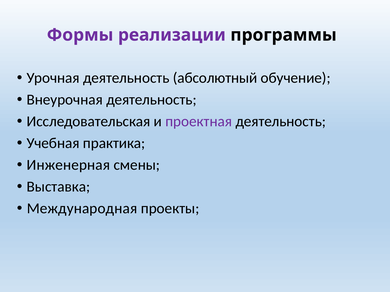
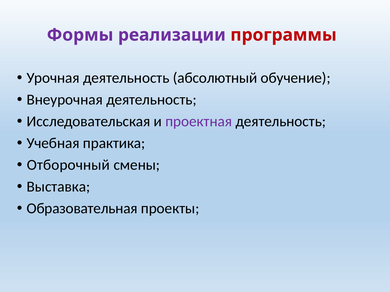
программы colour: black -> red
Инженерная: Инженерная -> Отборочный
Международная: Международная -> Образовательная
